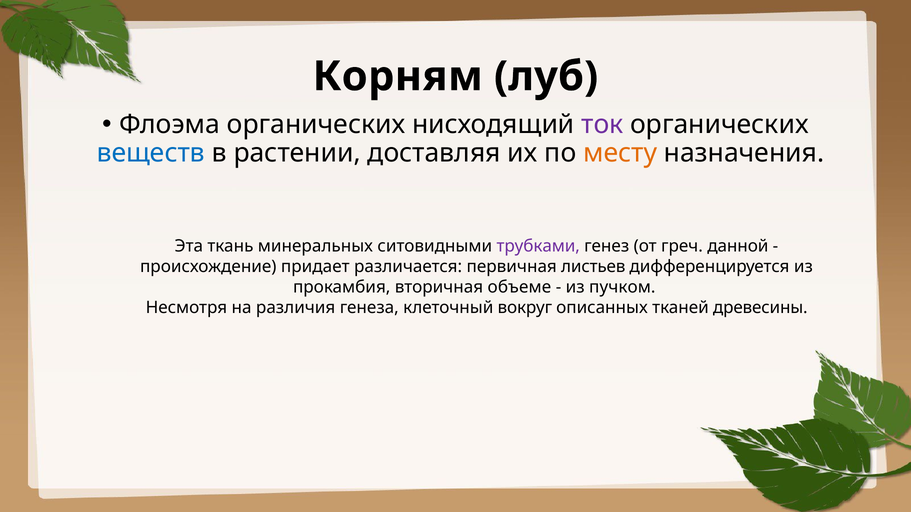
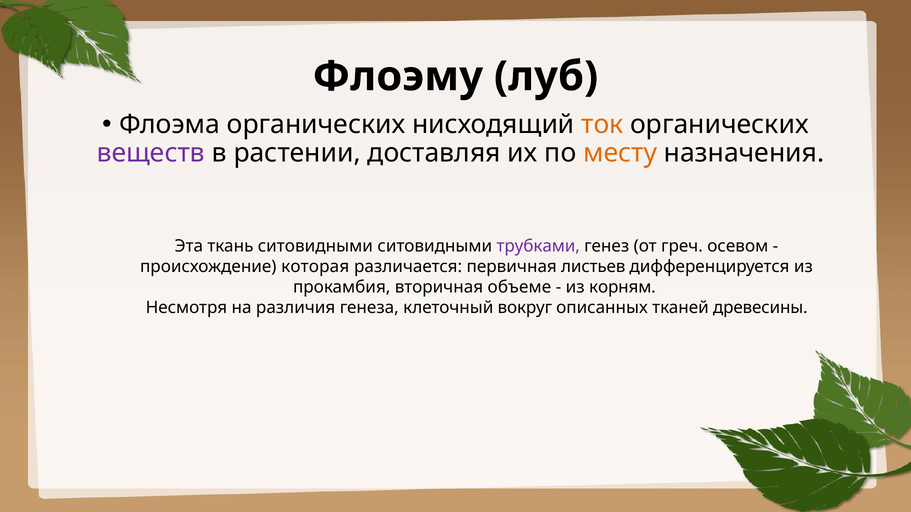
Корням: Корням -> Флоэму
ток colour: purple -> orange
веществ colour: blue -> purple
ткань минеральных: минеральных -> ситовидными
данной: данной -> осевом
придает: придает -> которая
пучком: пучком -> корням
